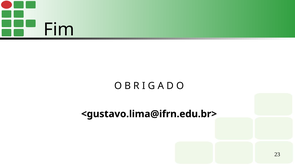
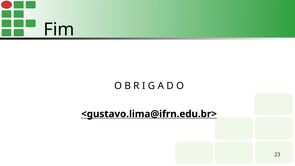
<gustavo.lima@ifrn.edu.br> underline: none -> present
